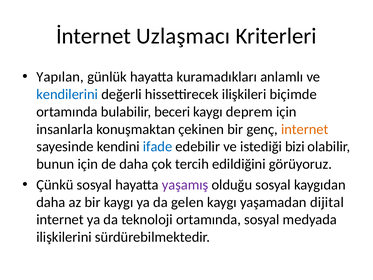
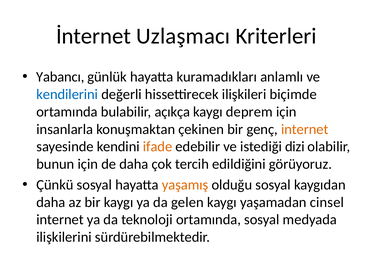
Yapılan: Yapılan -> Yabancı
beceri: beceri -> açıkça
ifade colour: blue -> orange
bizi: bizi -> dizi
yaşamış colour: purple -> orange
dijital: dijital -> cinsel
